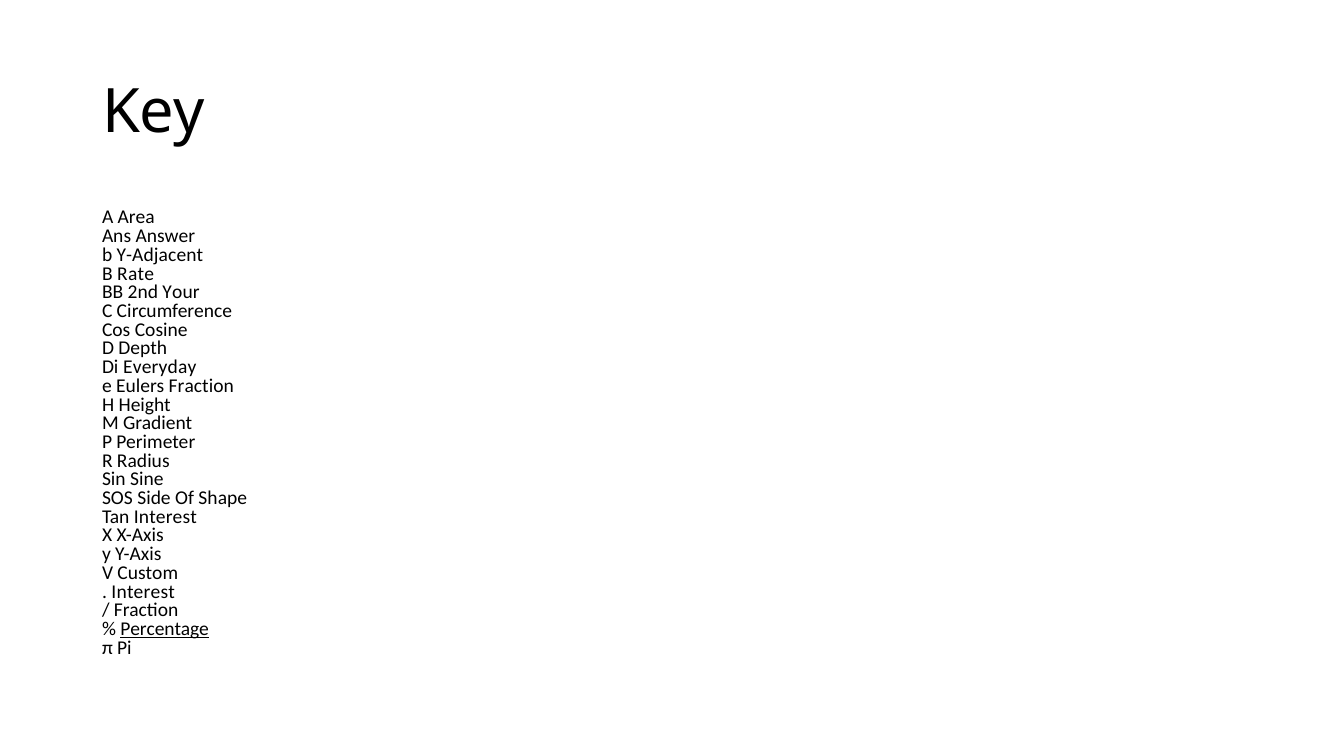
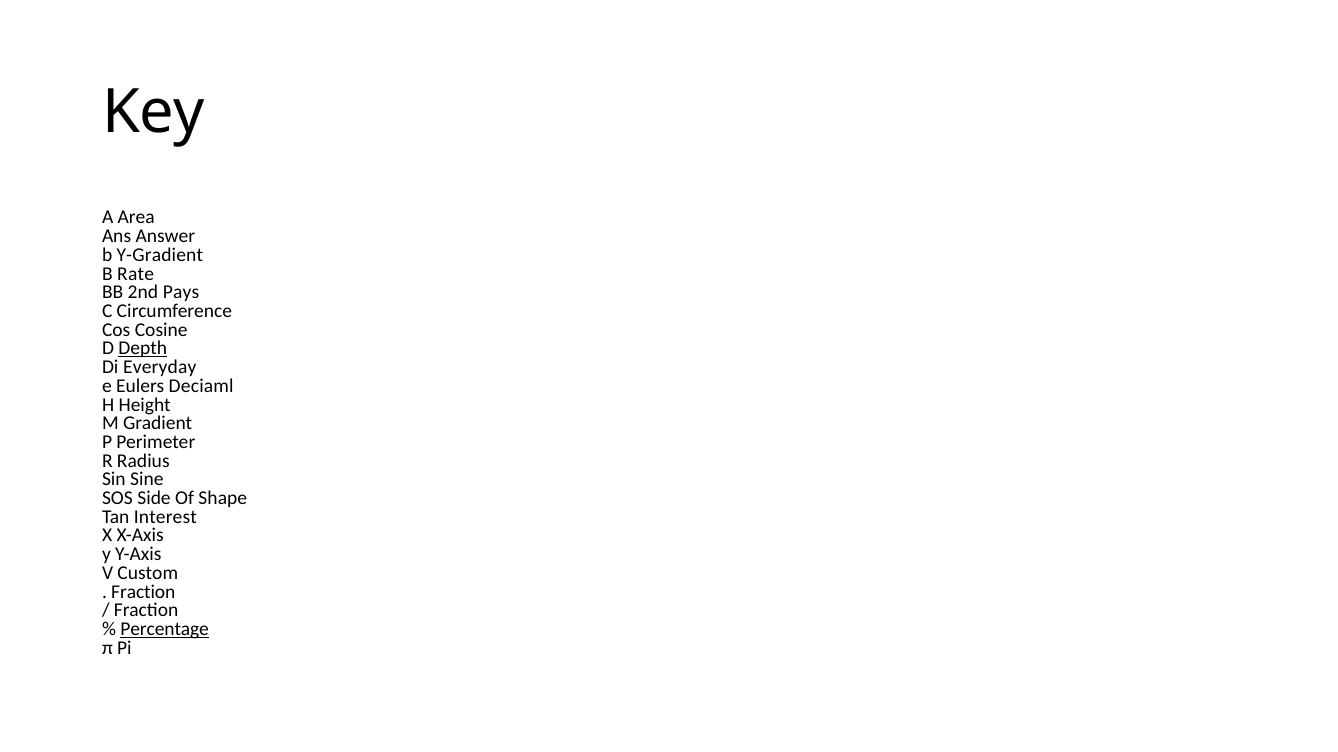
Y-Adjacent: Y-Adjacent -> Y-Gradient
Your: Your -> Pays
Depth underline: none -> present
Eulers Fraction: Fraction -> Deciaml
Interest at (143, 592): Interest -> Fraction
